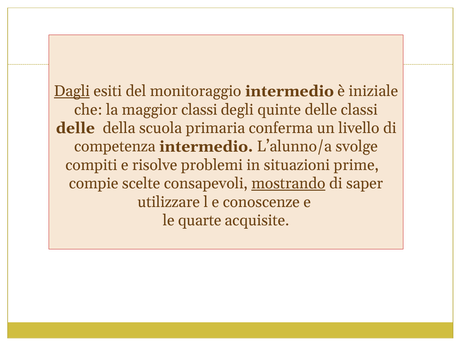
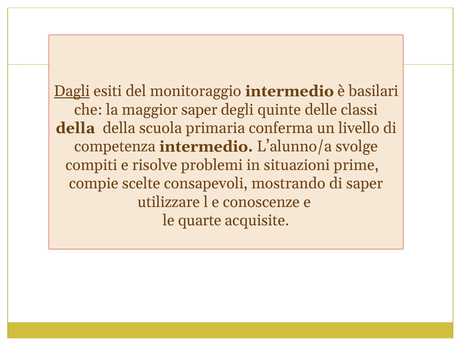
iniziale: iniziale -> basilari
maggior classi: classi -> saper
delle at (75, 128): delle -> della
mostrando underline: present -> none
